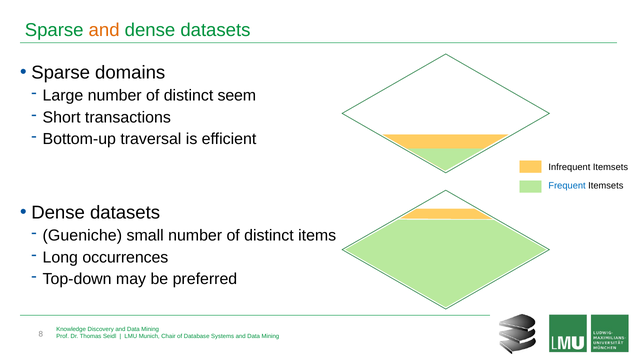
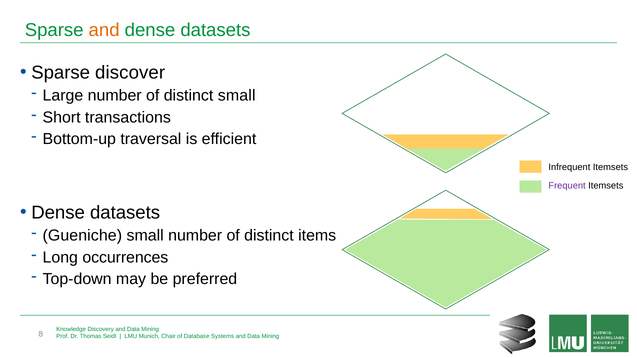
domains: domains -> discover
distinct seem: seem -> small
Frequent colour: blue -> purple
